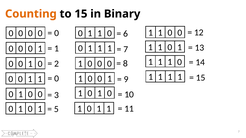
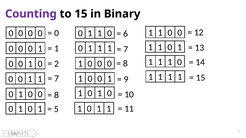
Counting colour: orange -> purple
0 at (57, 79): 0 -> 7
3 at (56, 95): 3 -> 8
